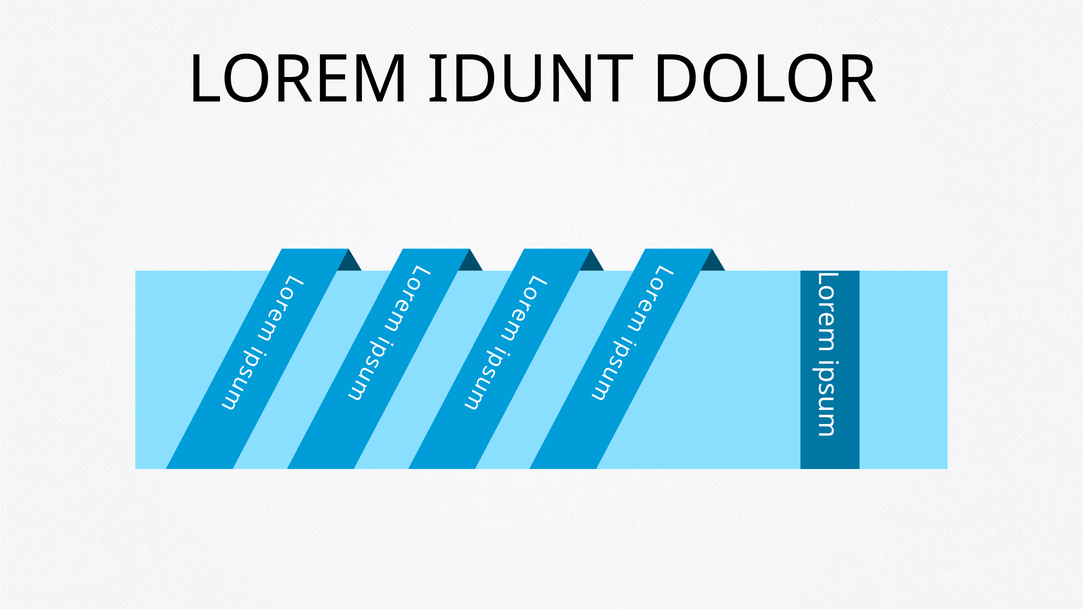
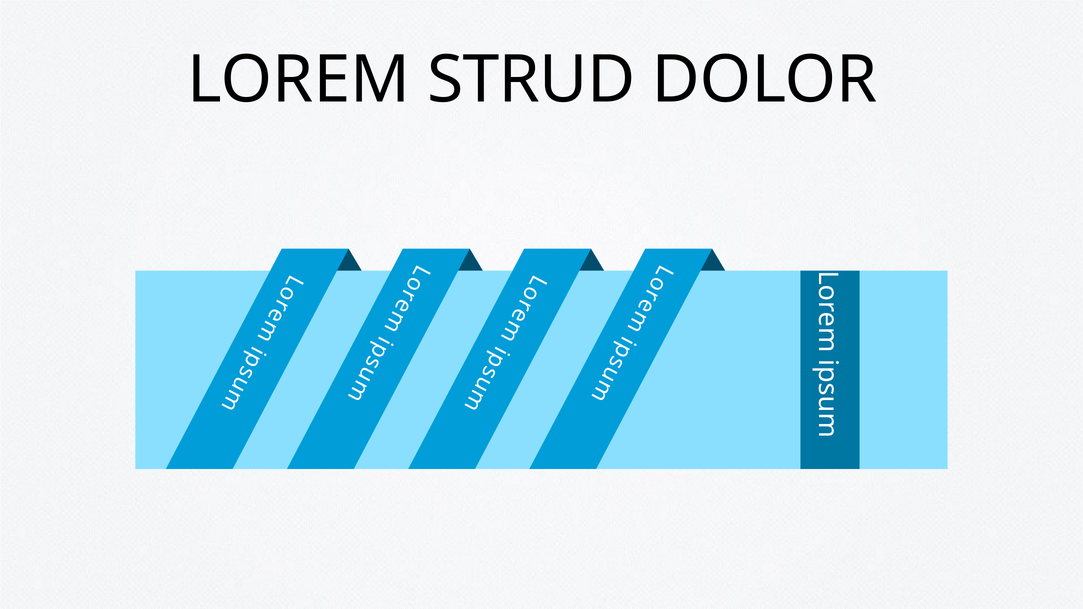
IDUNT: IDUNT -> STRUD
